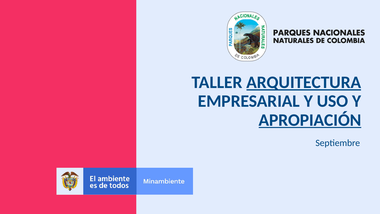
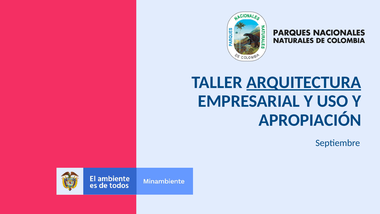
APROPIACIÓN underline: present -> none
